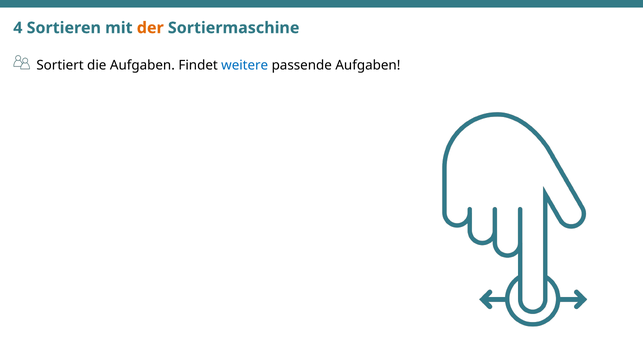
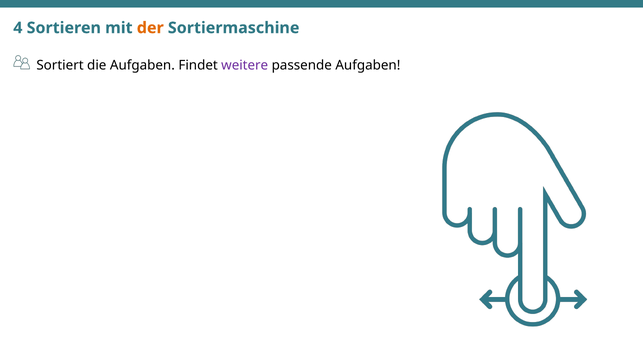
weitere colour: blue -> purple
